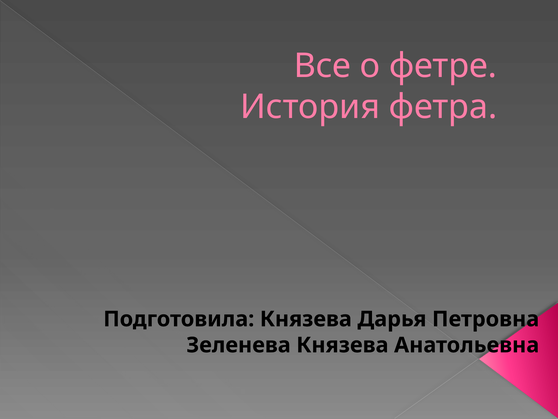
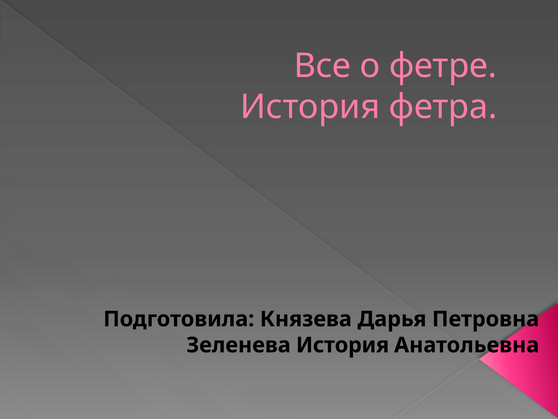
Зеленева Князева: Князева -> История
